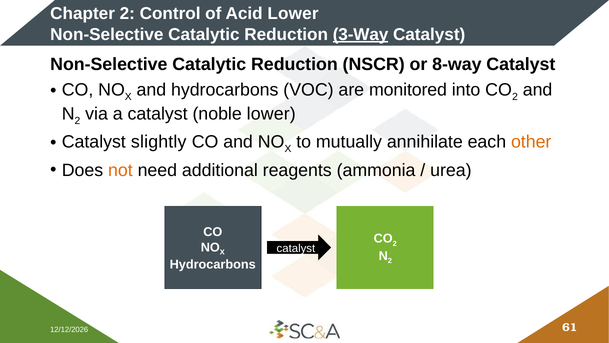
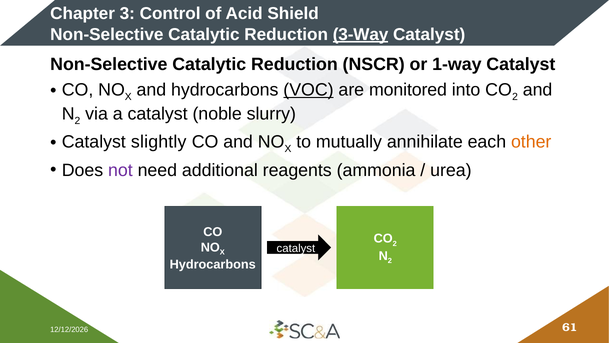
Chapter 2: 2 -> 3
Acid Lower: Lower -> Shield
8-way: 8-way -> 1-way
VOC underline: none -> present
noble lower: lower -> slurry
not colour: orange -> purple
